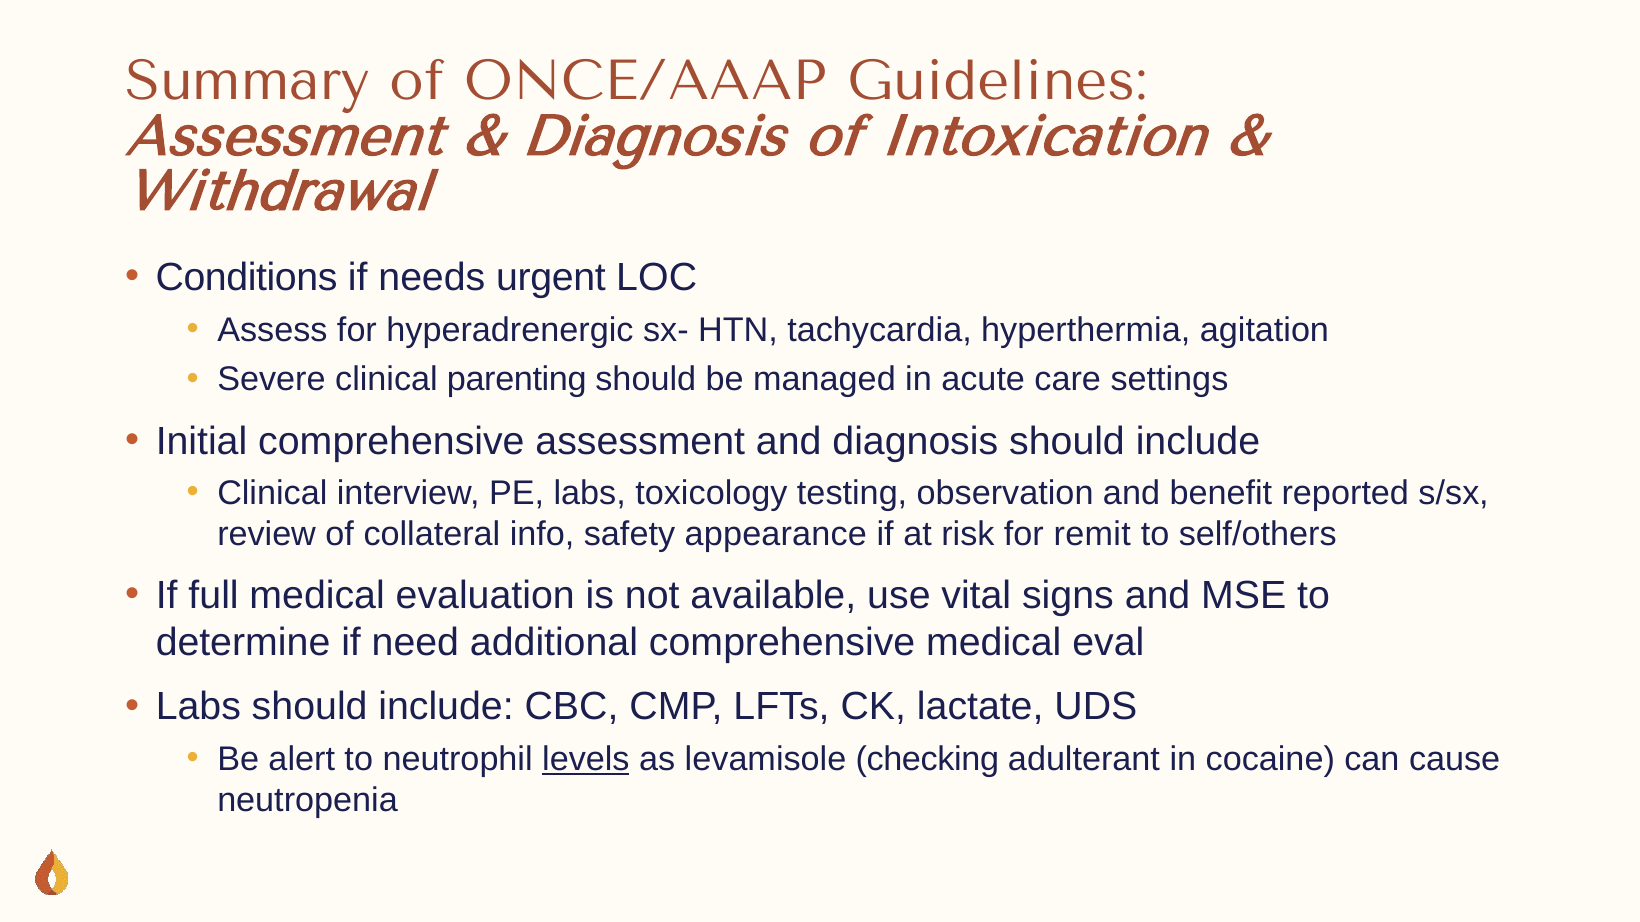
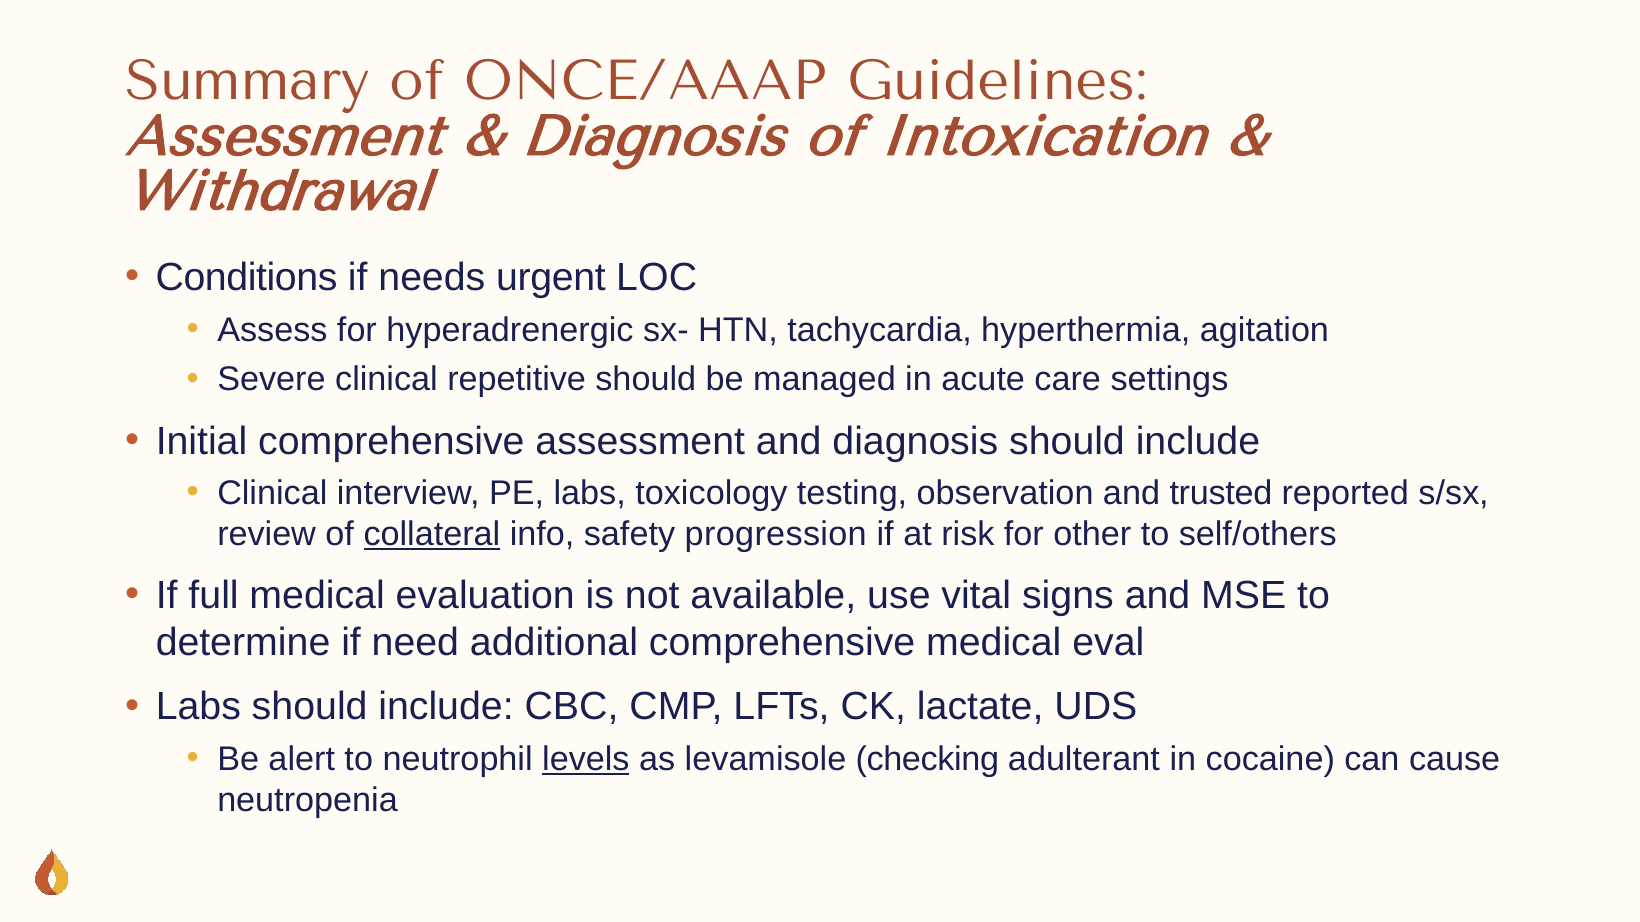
parenting: parenting -> repetitive
benefit: benefit -> trusted
collateral underline: none -> present
appearance: appearance -> progression
remit: remit -> other
